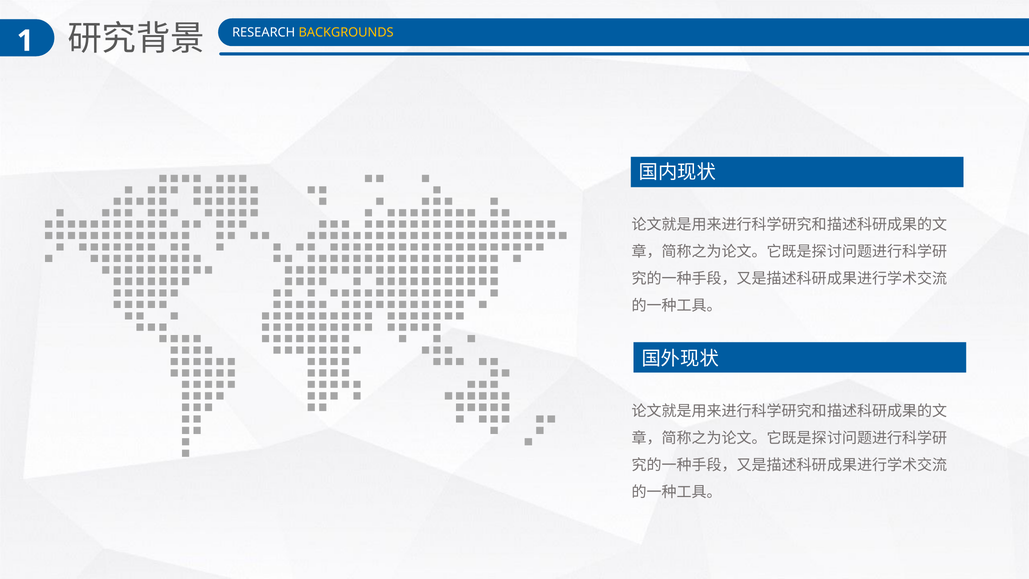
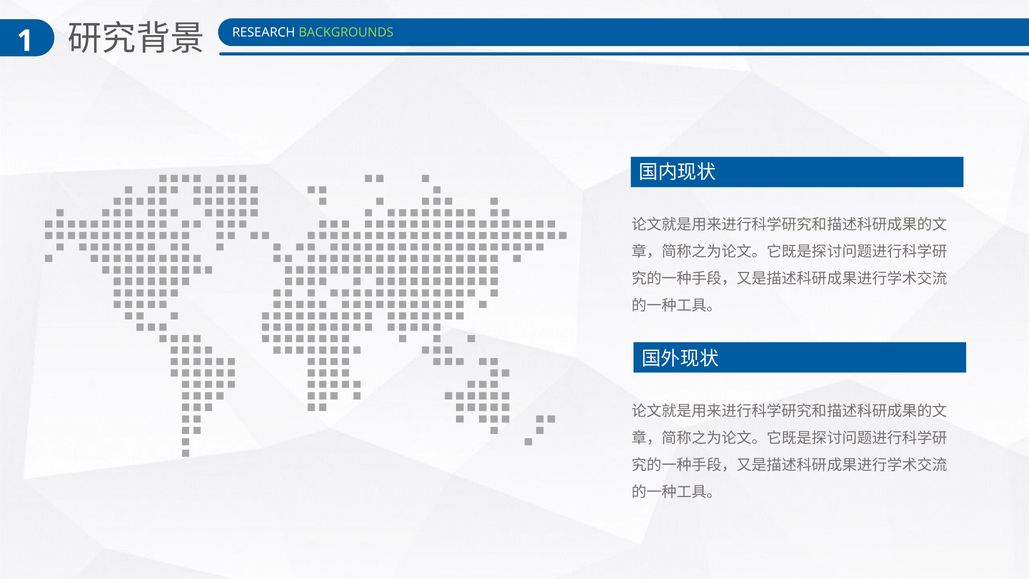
BACKGROUNDS colour: yellow -> light green
